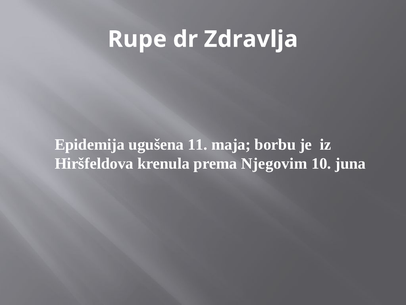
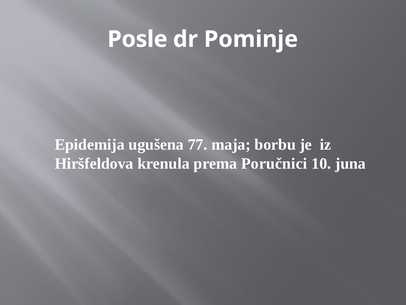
Rupe: Rupe -> Posle
Zdravlja: Zdravlja -> Pominje
11: 11 -> 77
Njegovim: Njegovim -> Poručnici
